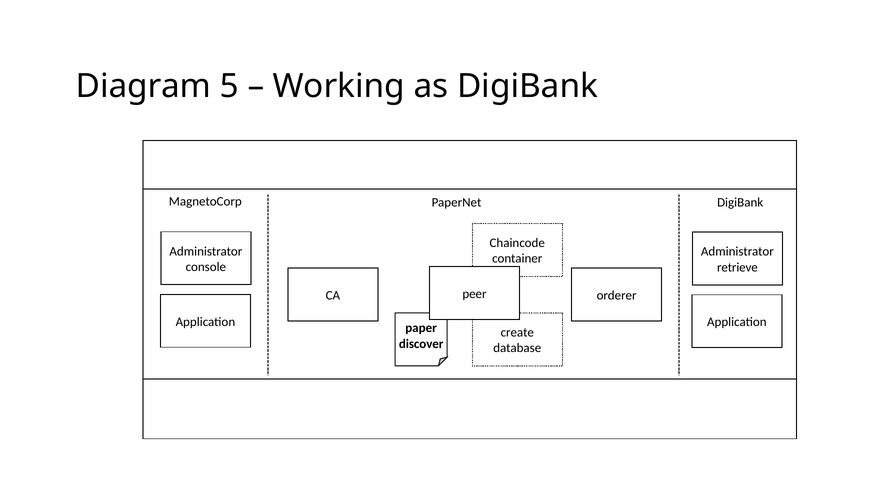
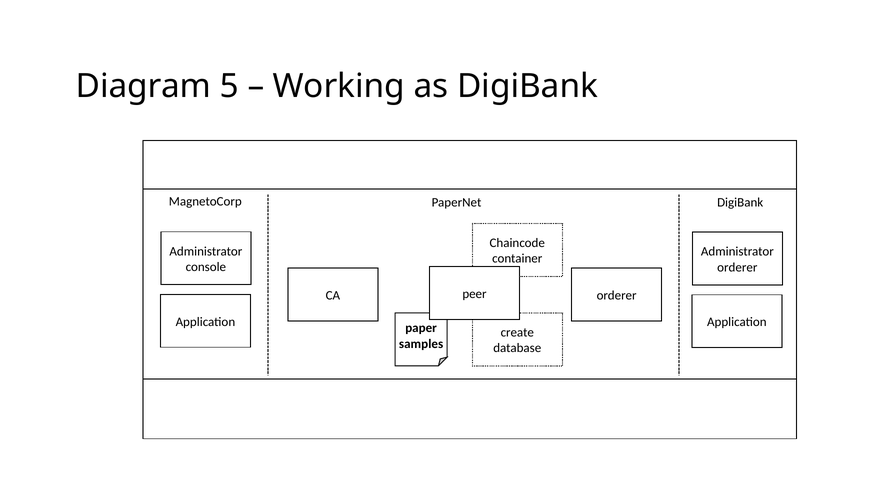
retrieve at (737, 267): retrieve -> orderer
discover: discover -> samples
